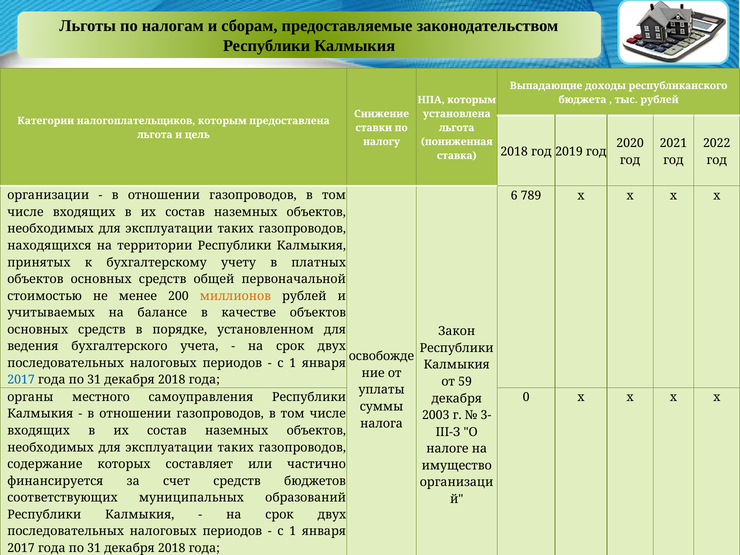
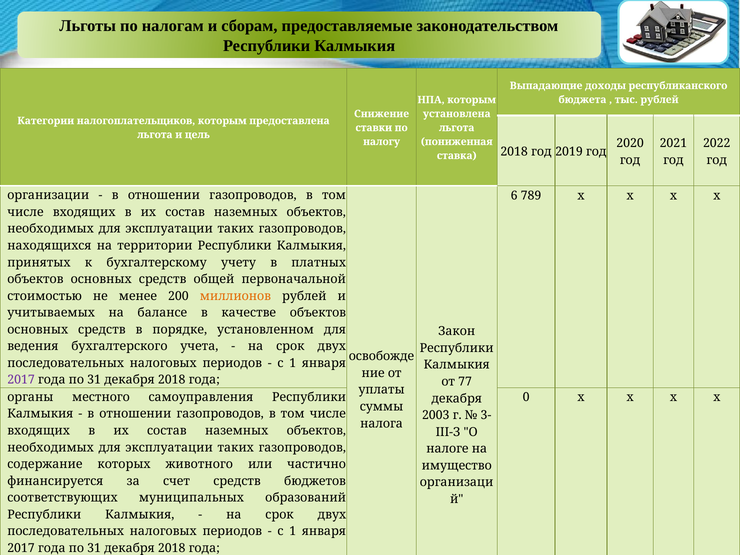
2017 at (21, 380) colour: blue -> purple
59: 59 -> 77
составляет: составляет -> животного
